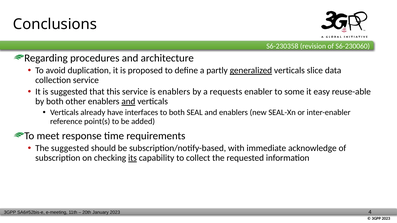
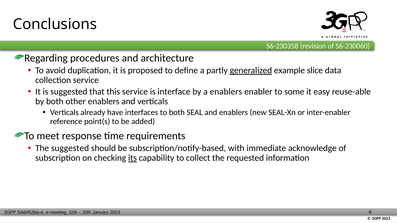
generalized verticals: verticals -> example
is enablers: enablers -> interface
a requests: requests -> enablers
and at (128, 102) underline: present -> none
